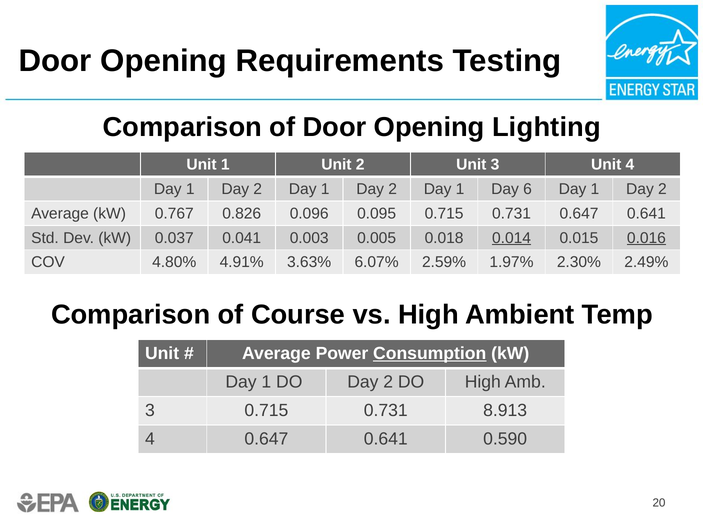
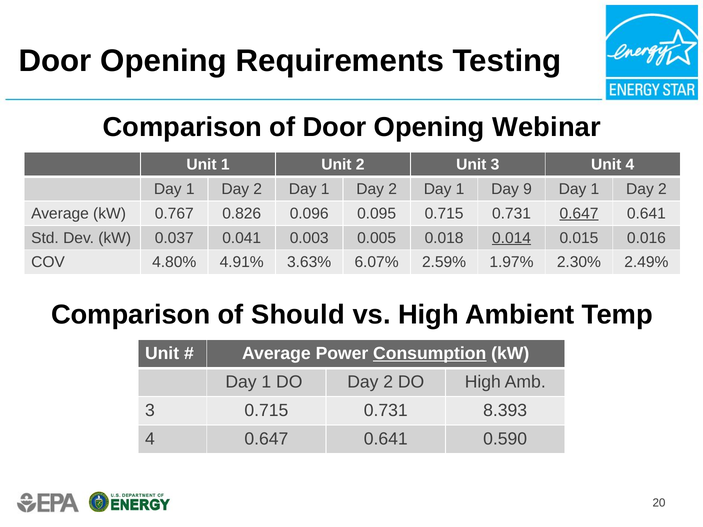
Lighting: Lighting -> Webinar
6: 6 -> 9
0.647 at (579, 214) underline: none -> present
0.016 underline: present -> none
Course: Course -> Should
8.913: 8.913 -> 8.393
